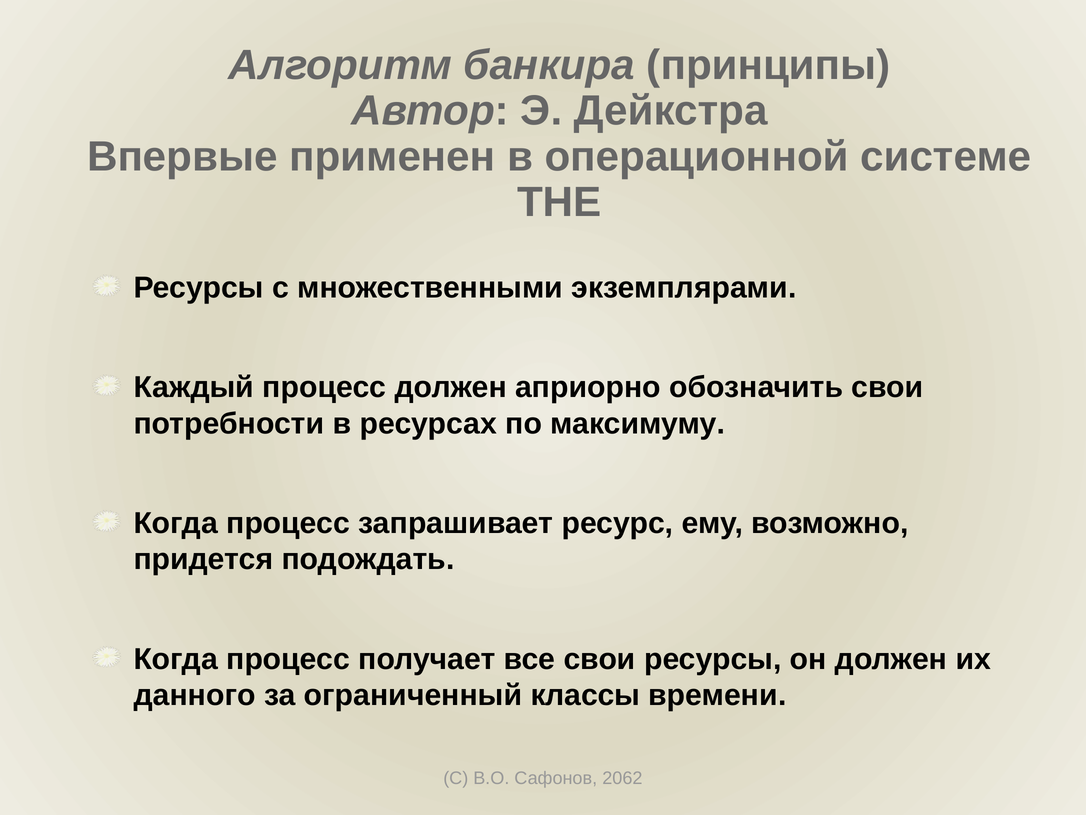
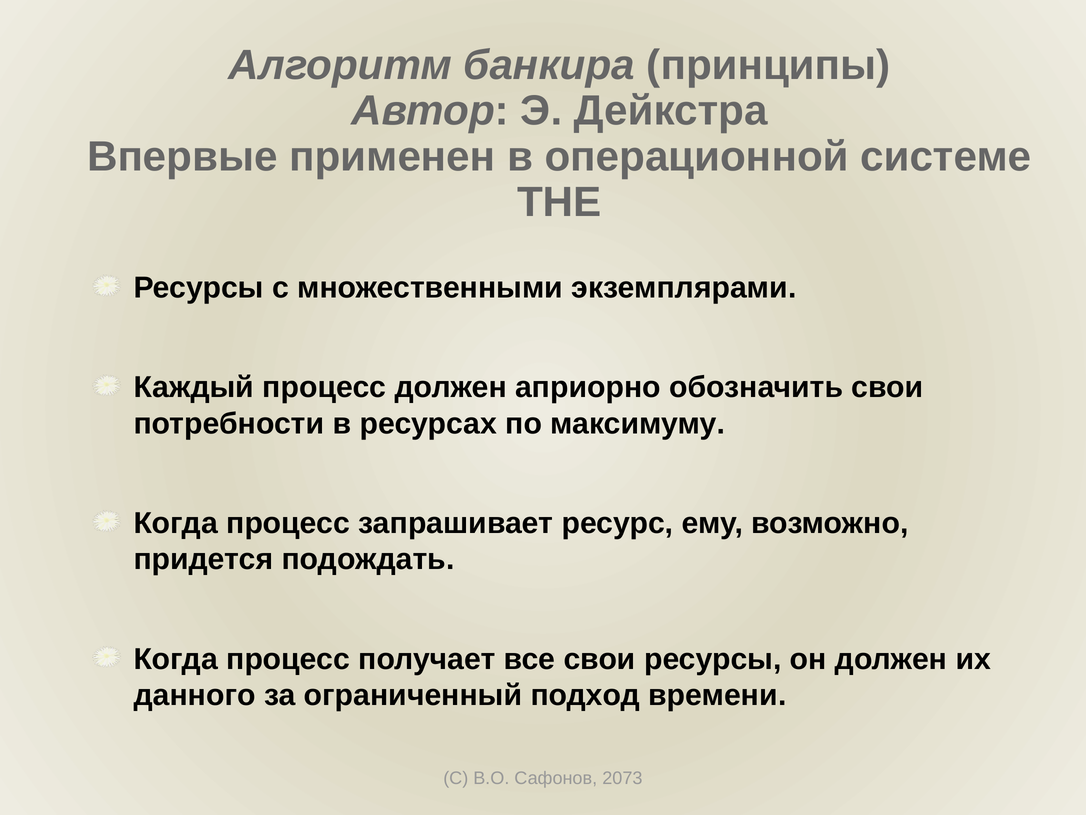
классы: классы -> подход
2062: 2062 -> 2073
